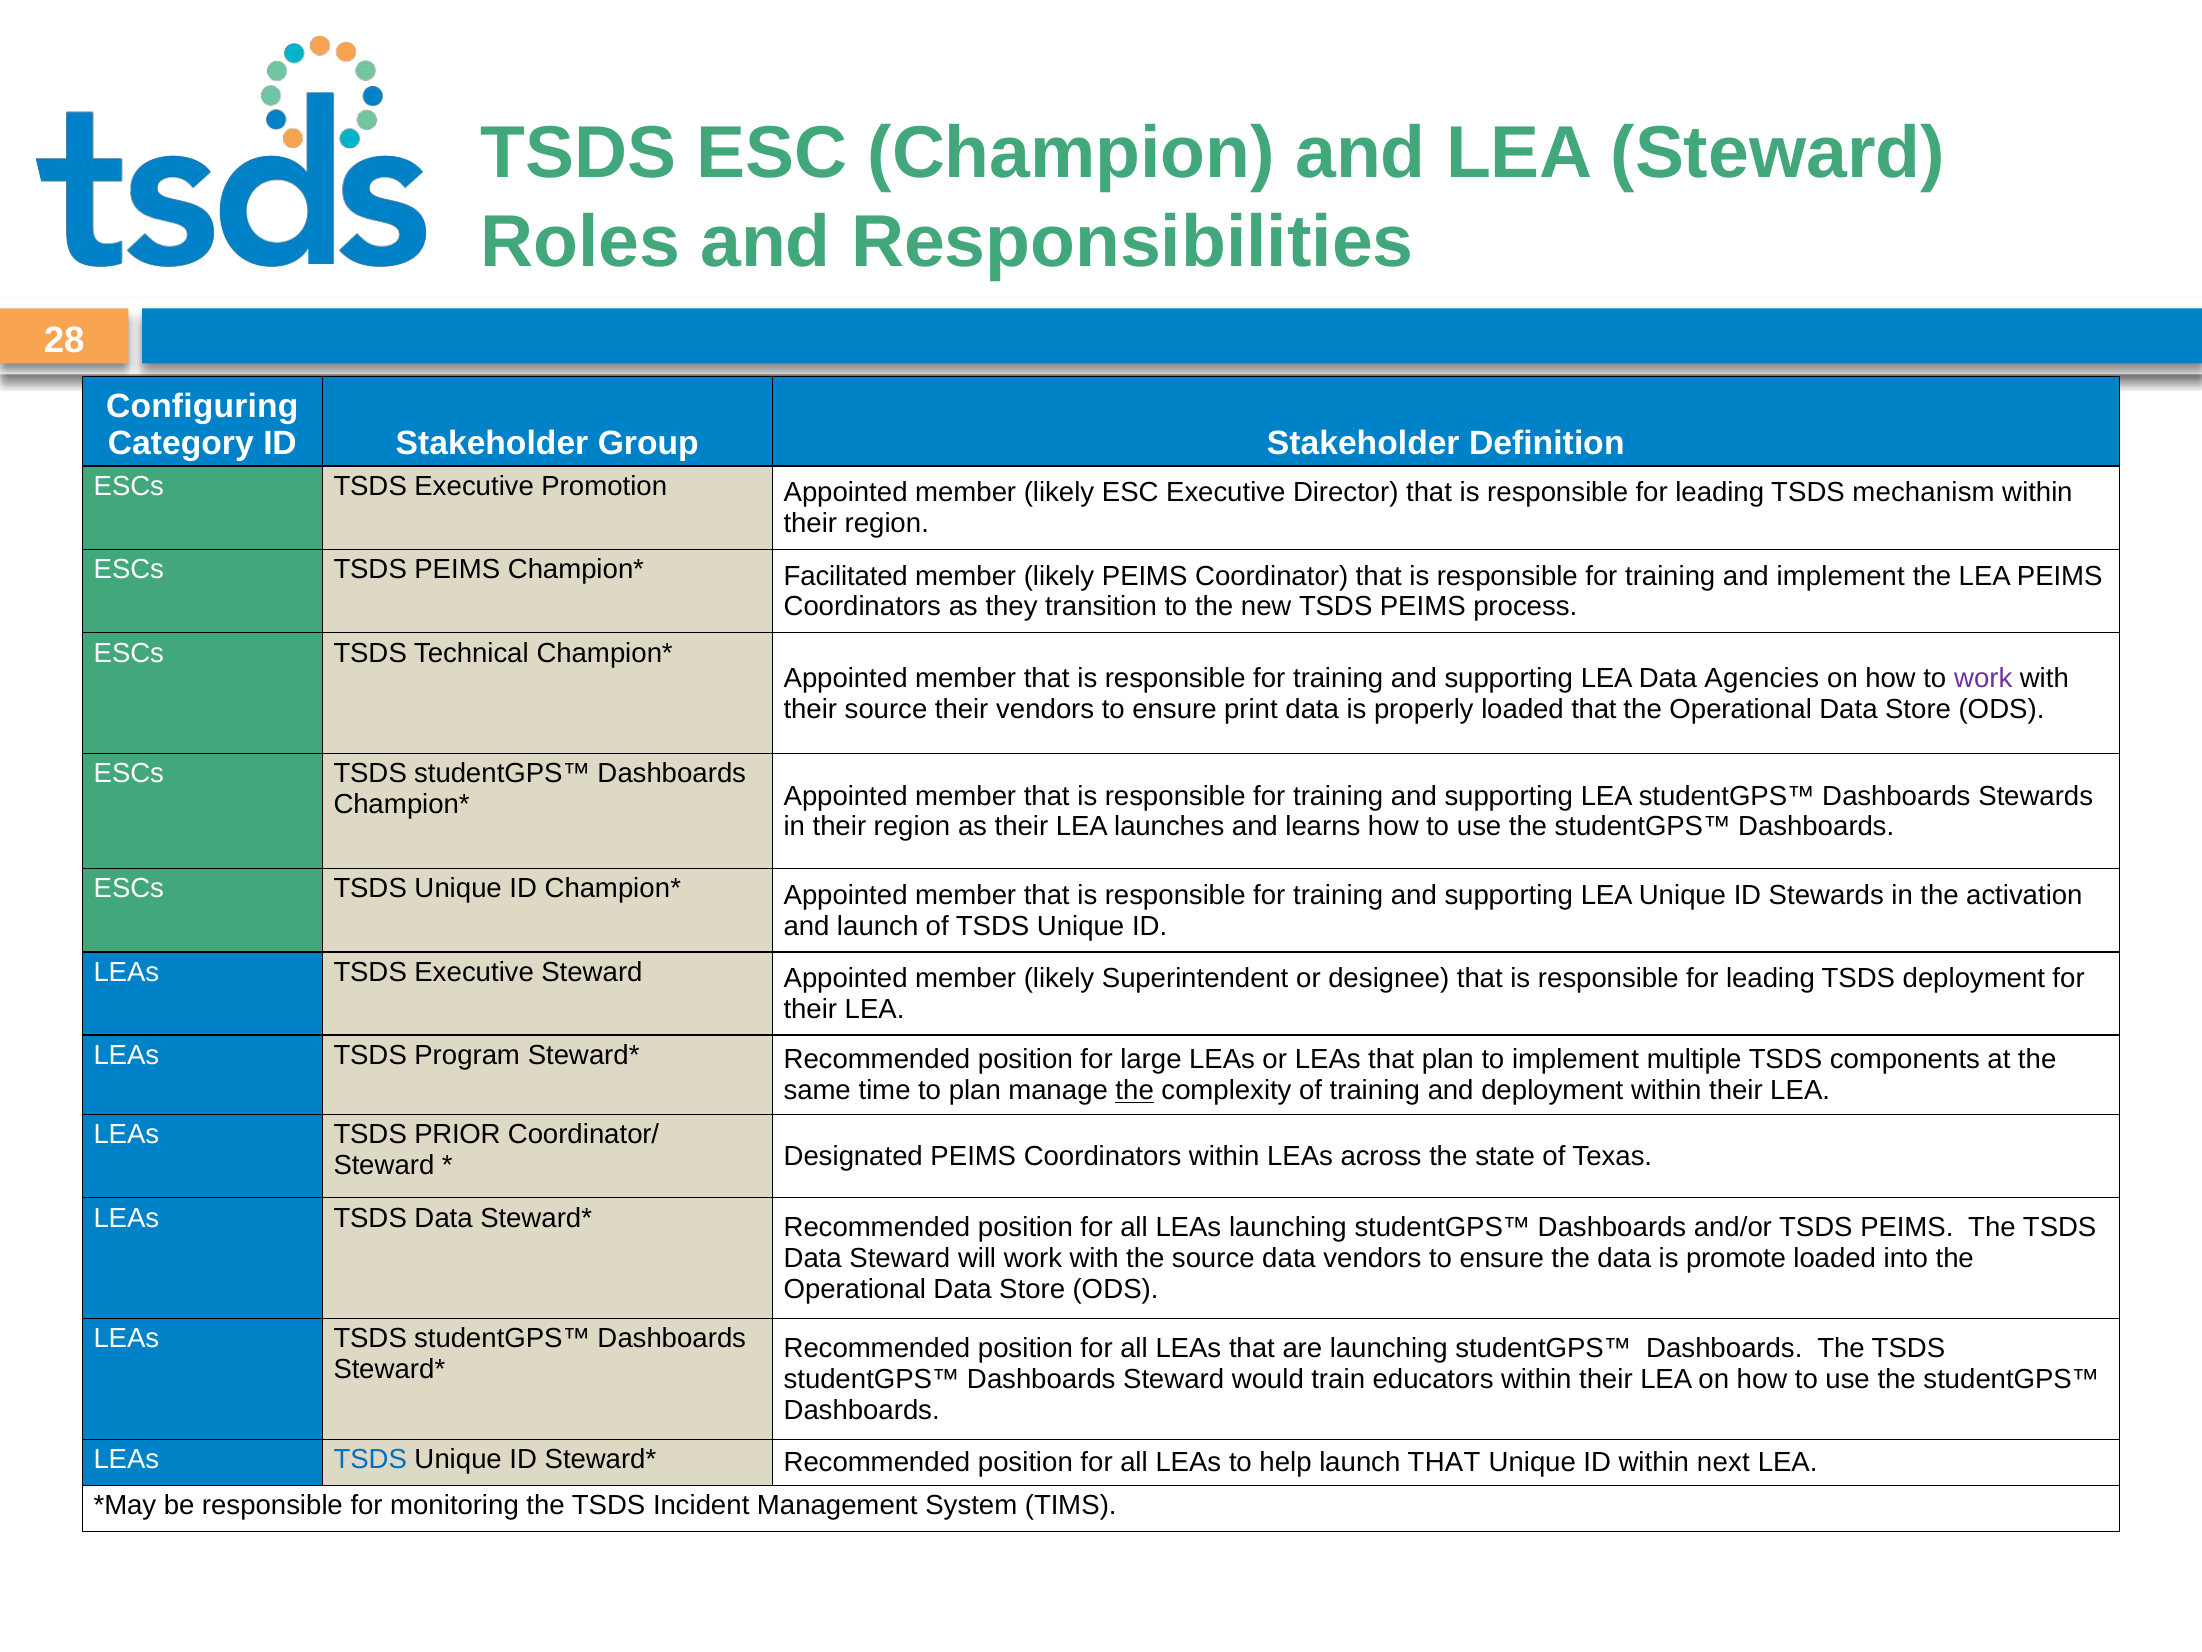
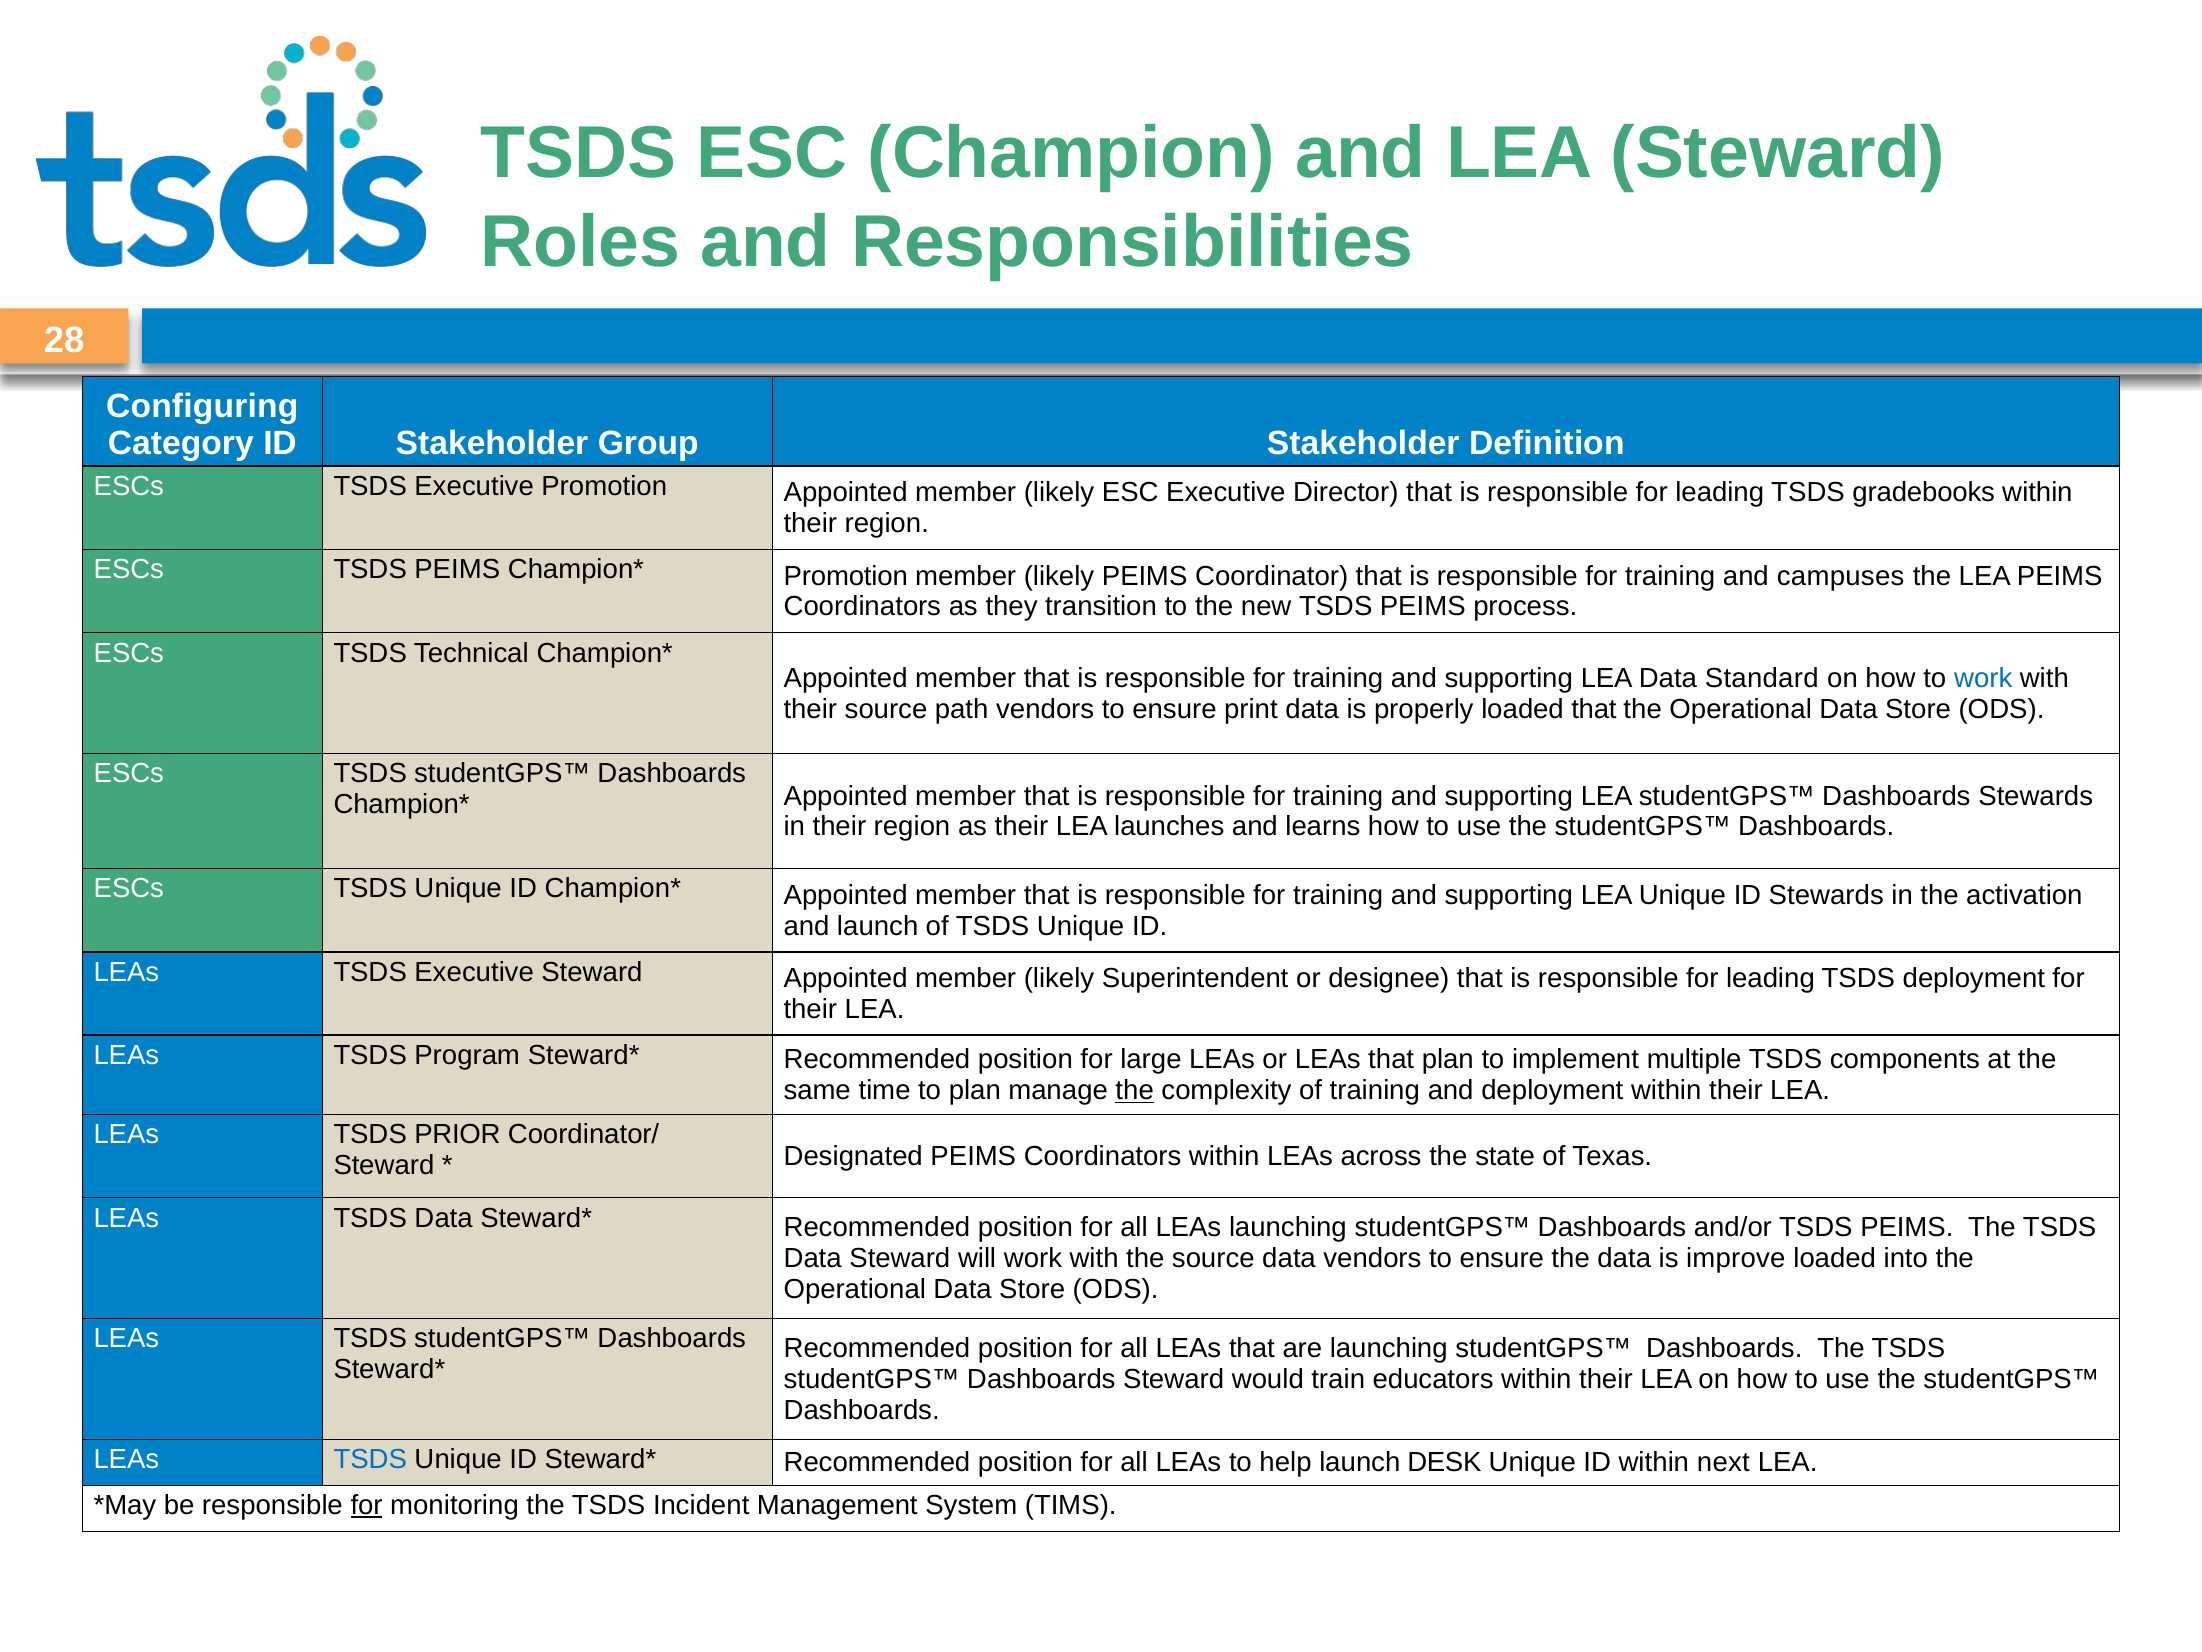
mechanism: mechanism -> gradebooks
Facilitated at (846, 576): Facilitated -> Promotion
and implement: implement -> campuses
Agencies: Agencies -> Standard
work at (1983, 678) colour: purple -> blue
source their: their -> path
promote: promote -> improve
launch THAT: THAT -> DESK
for at (367, 1505) underline: none -> present
